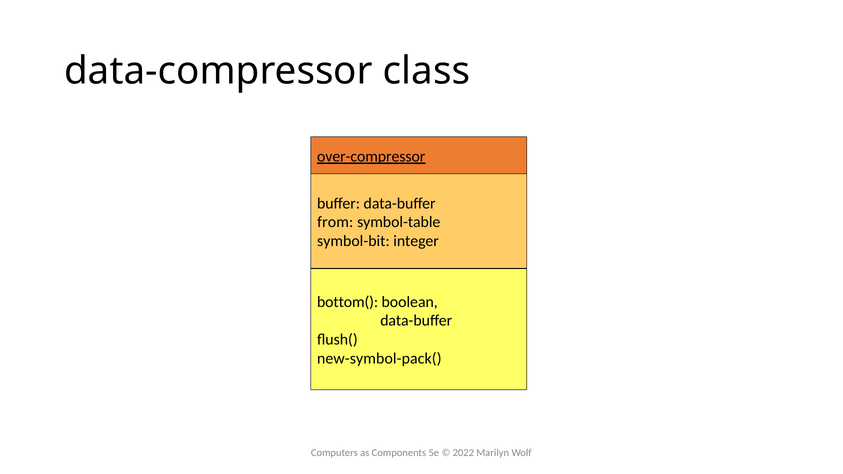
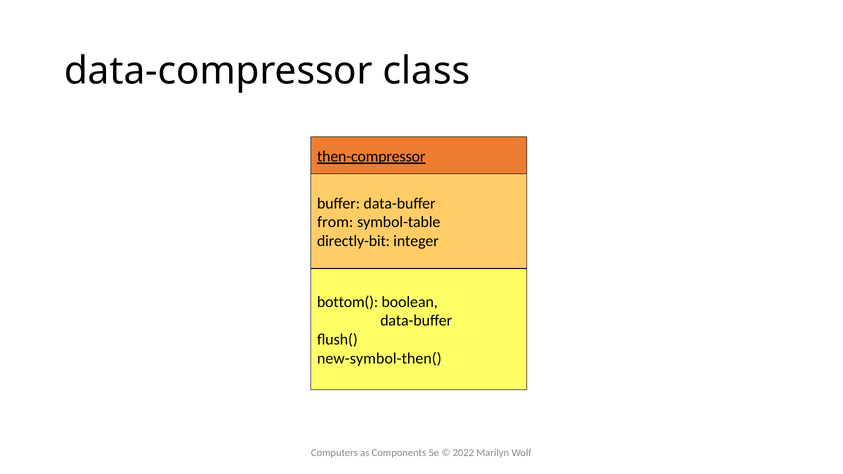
over-compressor: over-compressor -> then-compressor
symbol-bit: symbol-bit -> directly-bit
new-symbol-pack(: new-symbol-pack( -> new-symbol-then(
